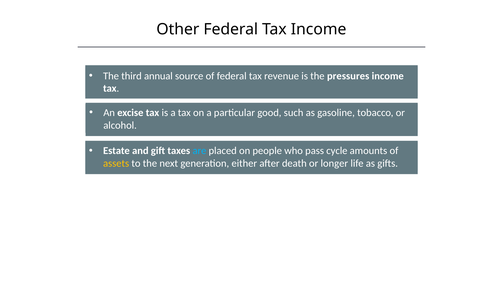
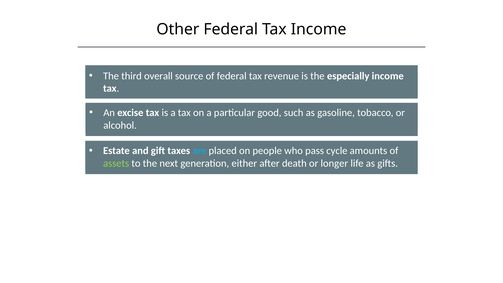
annual: annual -> overall
pressures: pressures -> especially
assets colour: yellow -> light green
